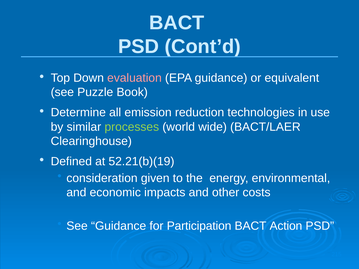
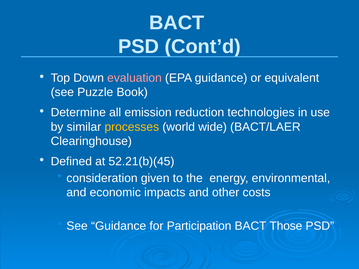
processes colour: light green -> yellow
52.21(b)(19: 52.21(b)(19 -> 52.21(b)(45
Action: Action -> Those
